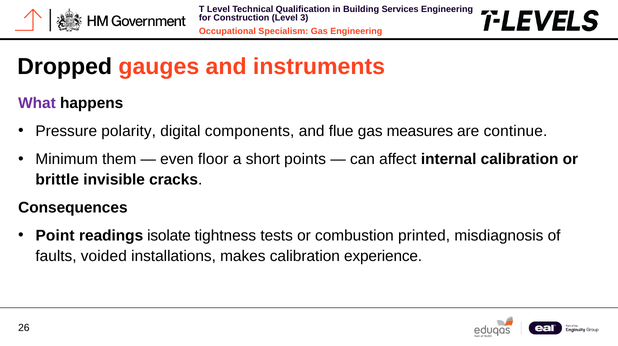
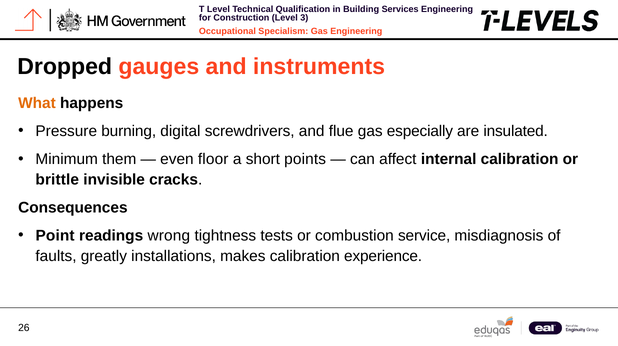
What colour: purple -> orange
polarity: polarity -> burning
components: components -> screwdrivers
measures: measures -> especially
continue: continue -> insulated
isolate: isolate -> wrong
printed: printed -> service
voided: voided -> greatly
